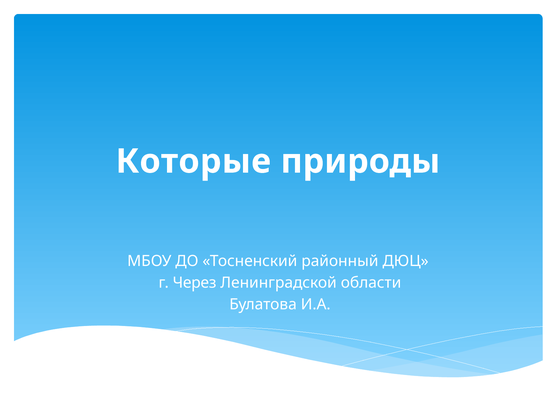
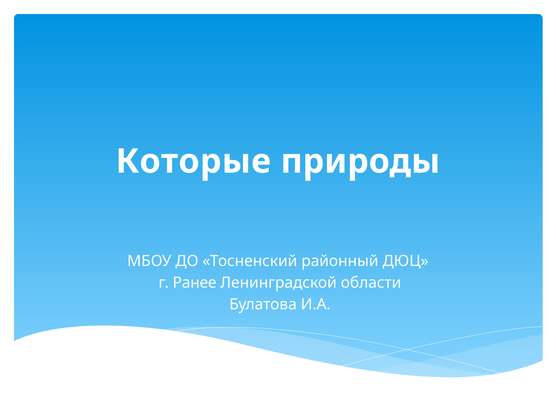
Через: Через -> Ранее
